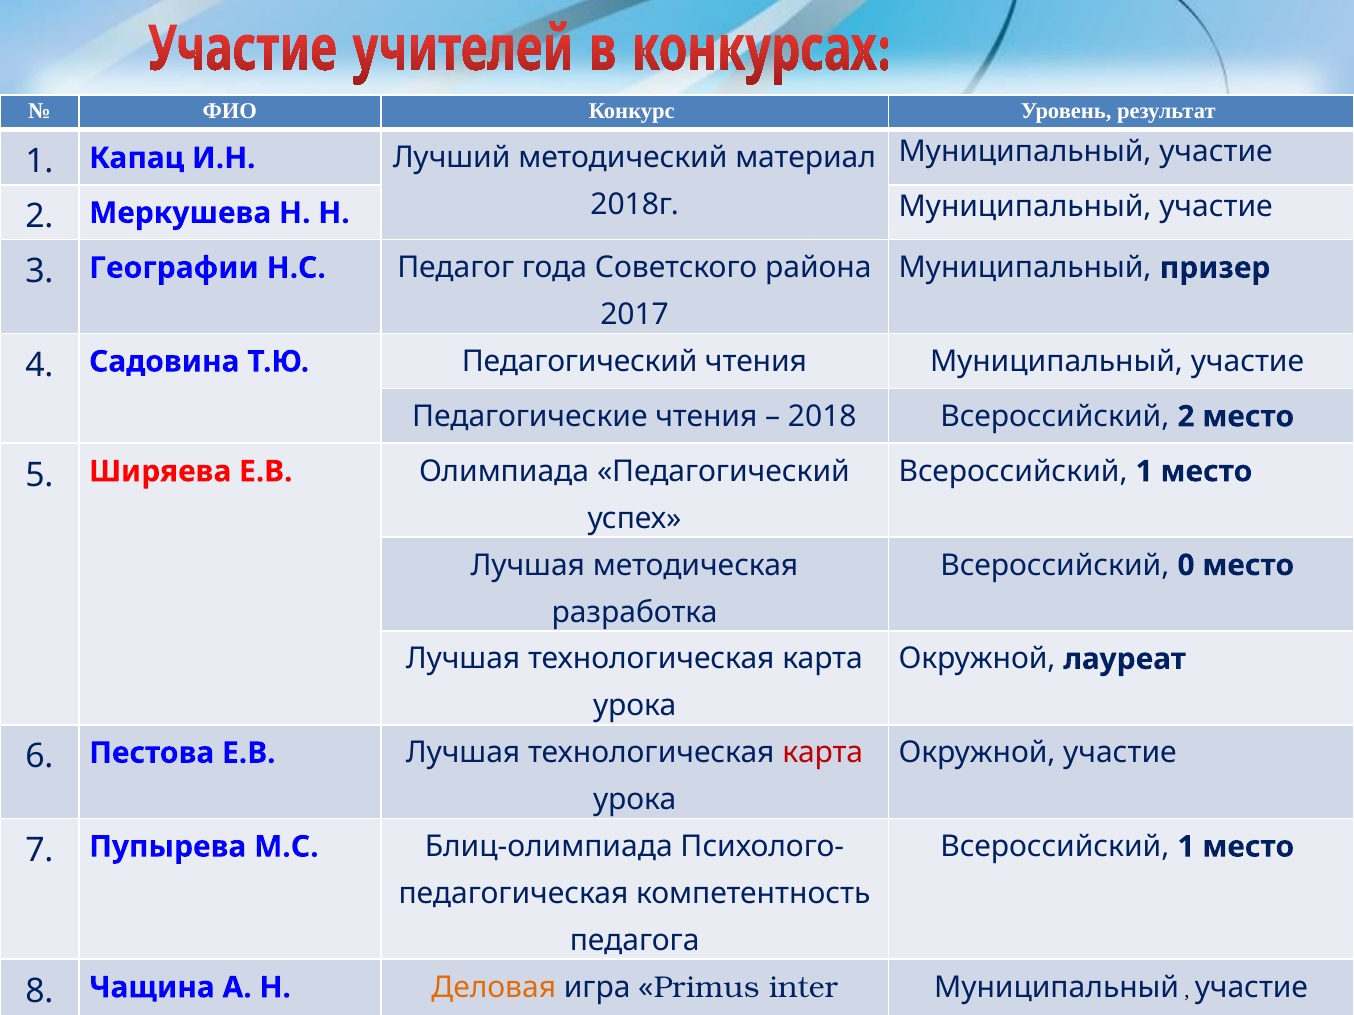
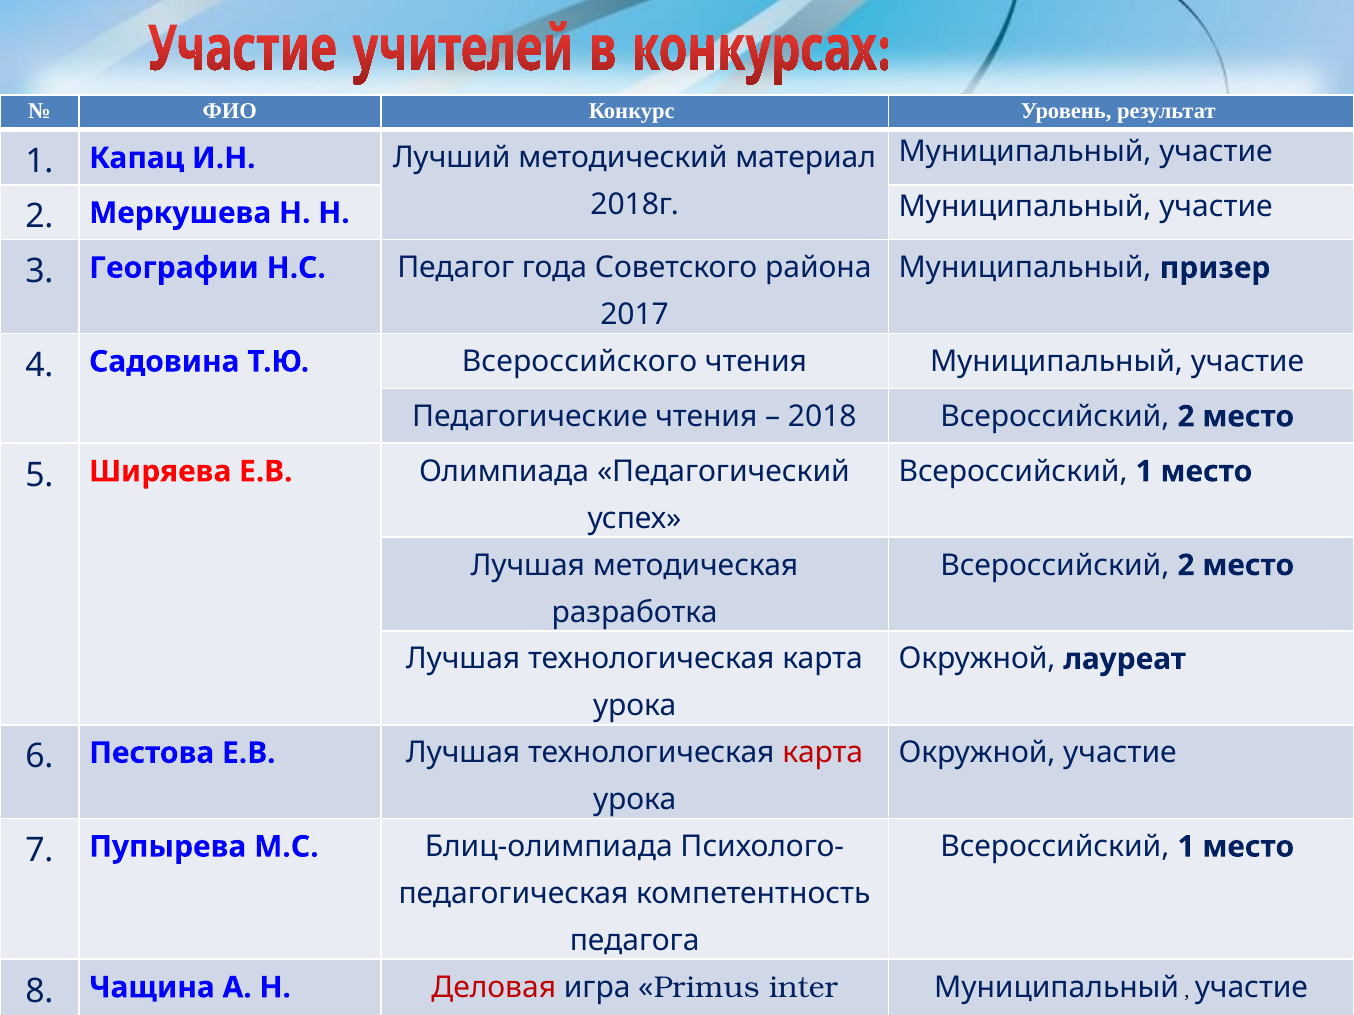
Т.Ю Педагогический: Педагогический -> Всероссийского
0 at (1186, 566): 0 -> 2
Деловая colour: orange -> red
